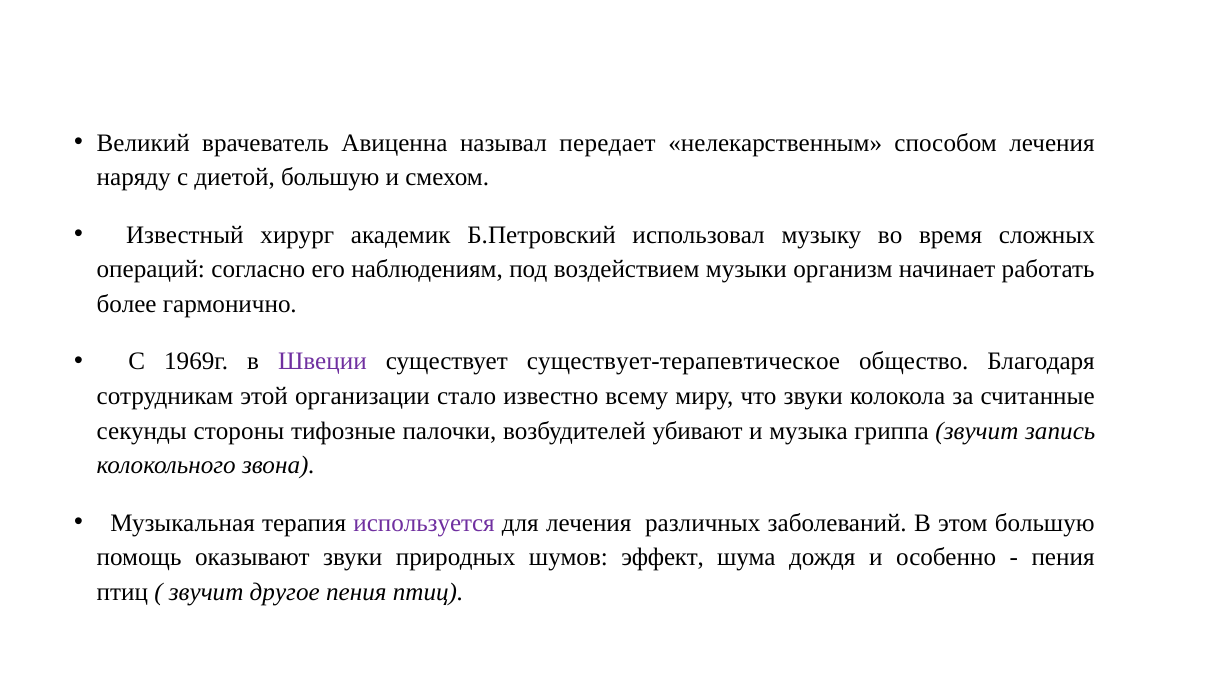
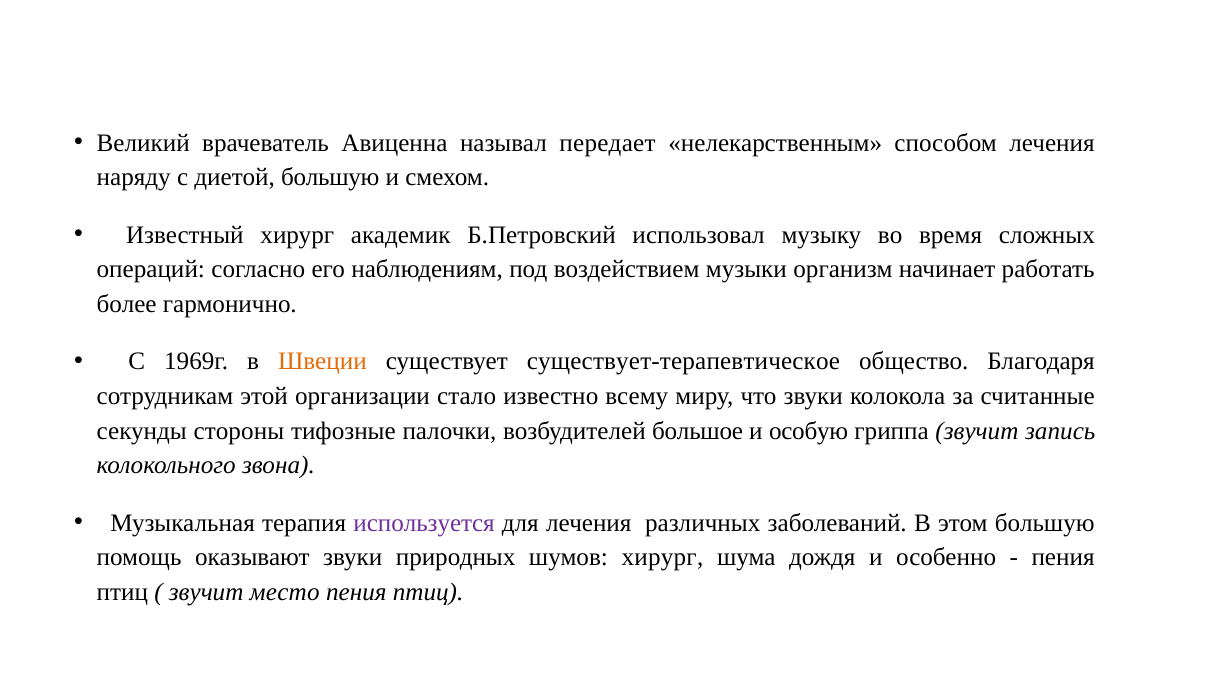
Швеции colour: purple -> orange
убивают: убивают -> большое
музыка: музыка -> особую
шумов эффект: эффект -> хирург
другое: другое -> место
